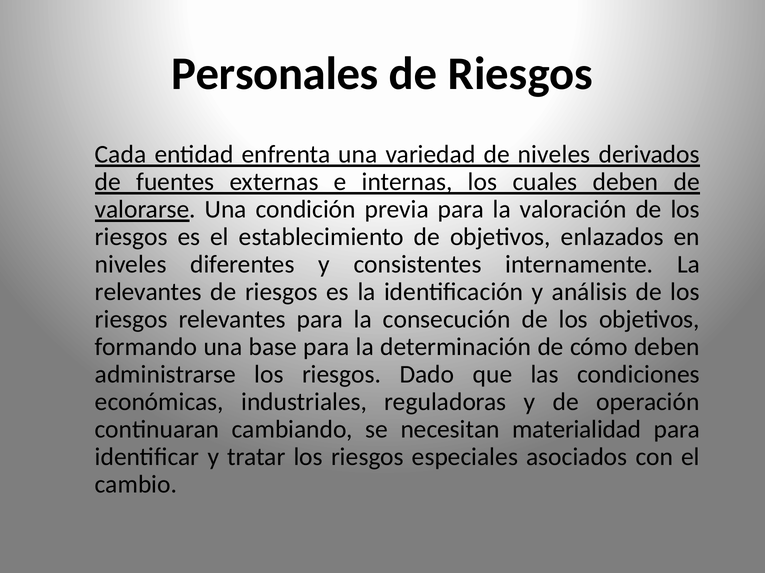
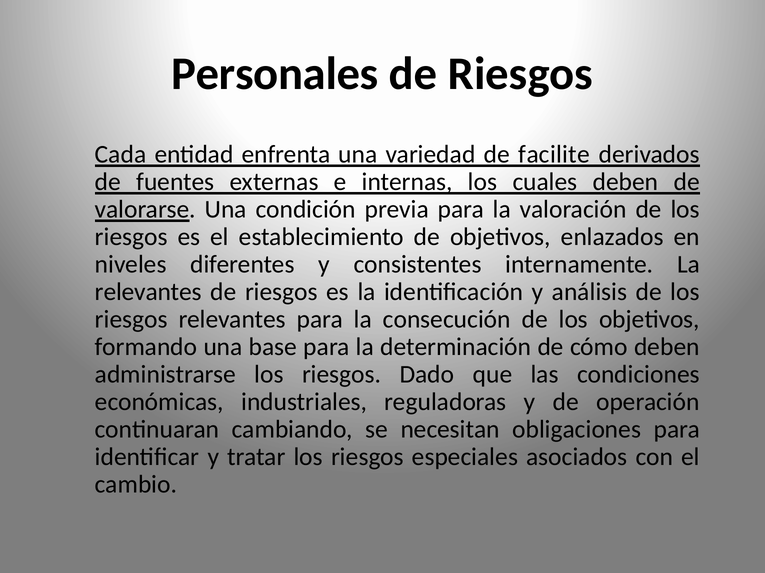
de niveles: niveles -> facilite
materialidad: materialidad -> obligaciones
